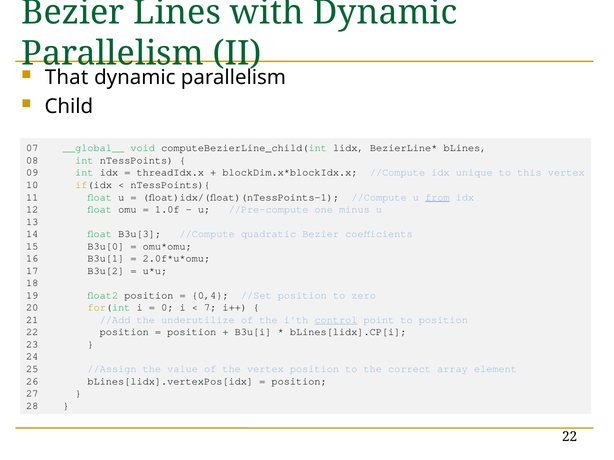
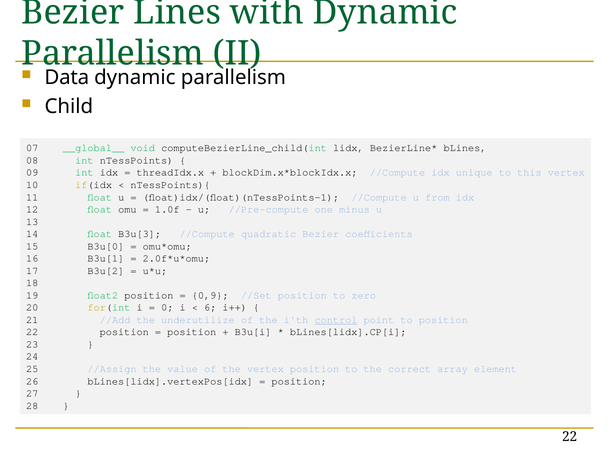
That: That -> Data
from underline: present -> none
0,4: 0,4 -> 0,9
7: 7 -> 6
